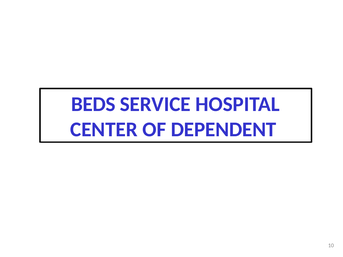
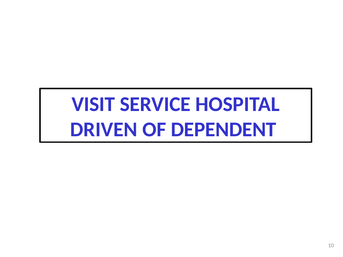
BEDS: BEDS -> VISIT
CENTER: CENTER -> DRIVEN
